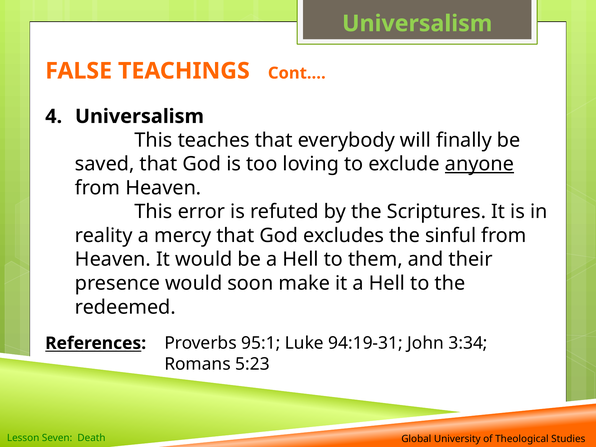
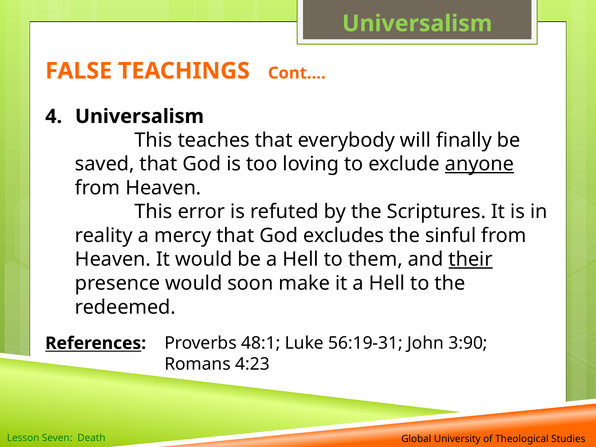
their underline: none -> present
95:1: 95:1 -> 48:1
94:19-31: 94:19-31 -> 56:19-31
3:34: 3:34 -> 3:90
5:23: 5:23 -> 4:23
